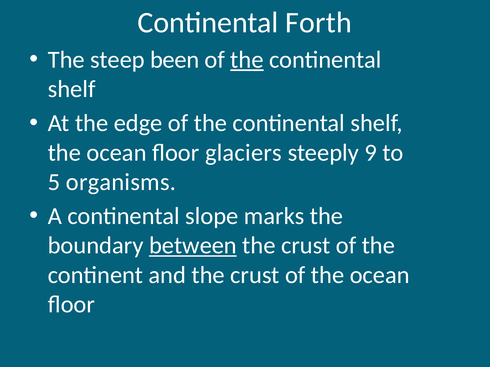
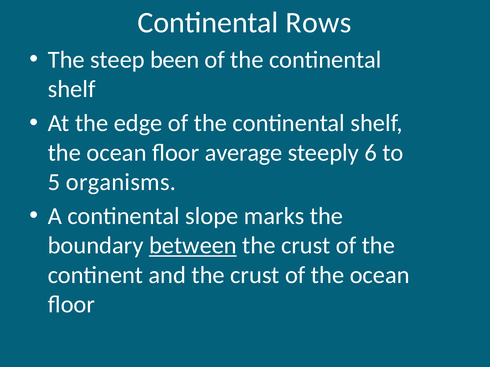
Forth: Forth -> Rows
the at (247, 60) underline: present -> none
glaciers: glaciers -> average
9: 9 -> 6
